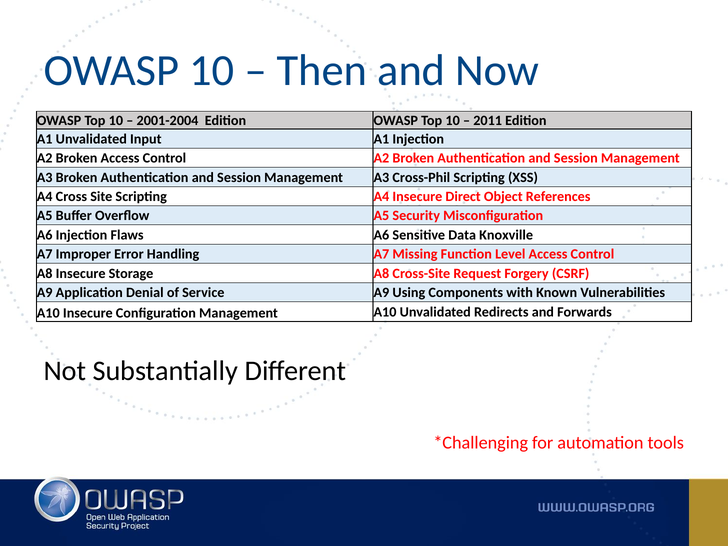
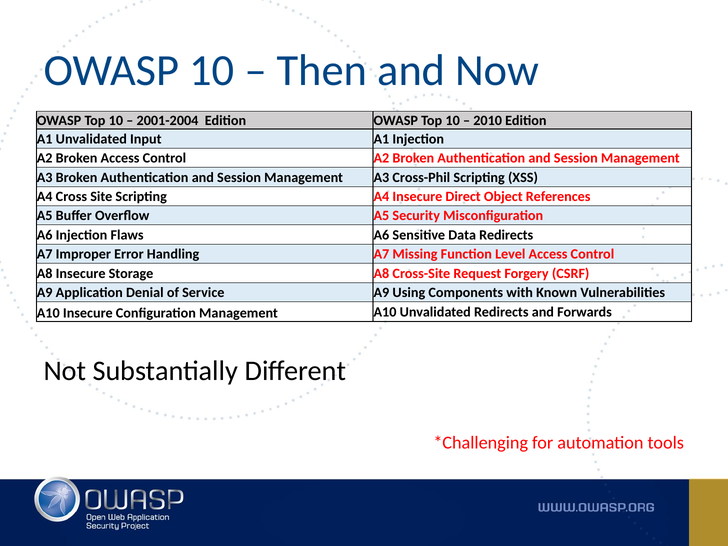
2011: 2011 -> 2010
Data Knoxville: Knoxville -> Redirects
